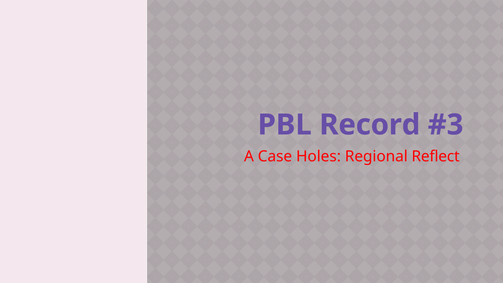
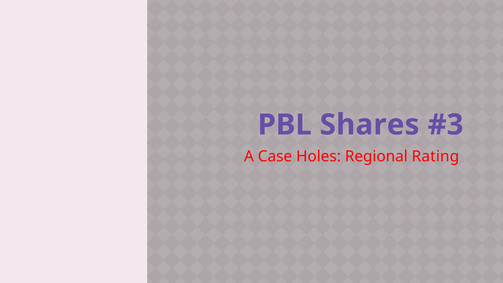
Record: Record -> Shares
Reflect: Reflect -> Rating
